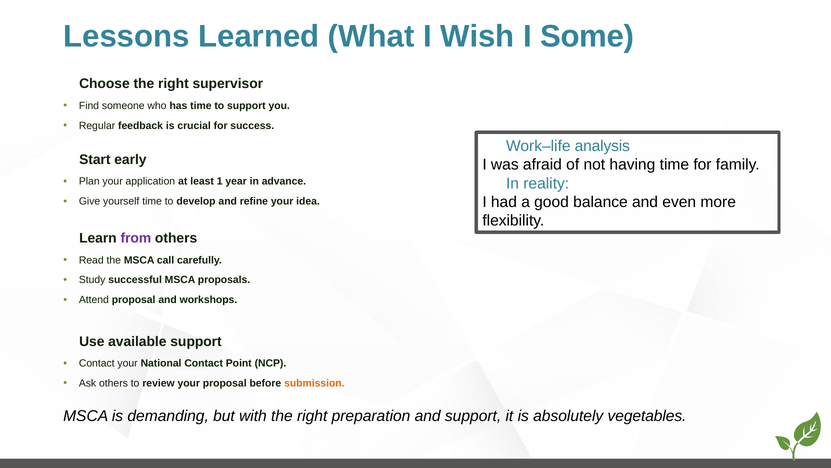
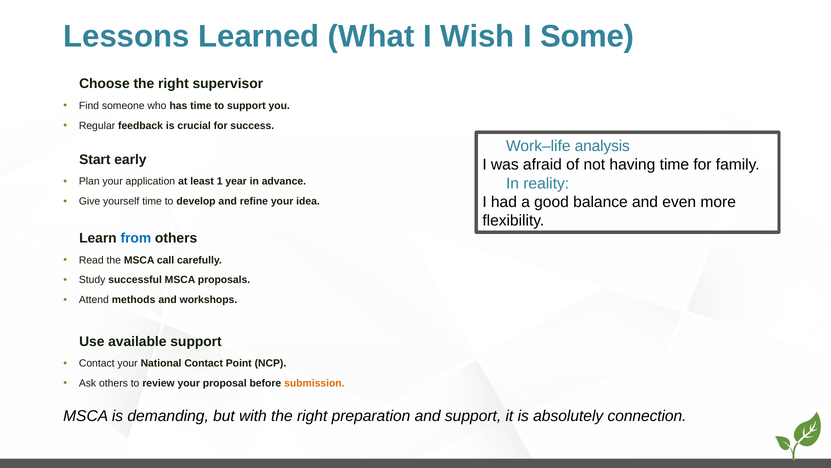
from colour: purple -> blue
Attend proposal: proposal -> methods
vegetables: vegetables -> connection
